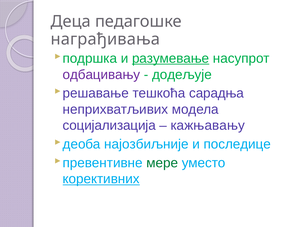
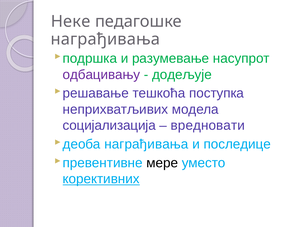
Деца: Деца -> Неке
разумевање underline: present -> none
сарадња: сарадња -> поступка
кажњавању: кажњавању -> вредновати
најозбиљније at (146, 144): најозбиљније -> награђивања
мере colour: green -> black
